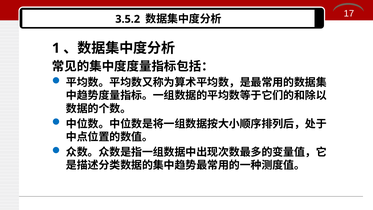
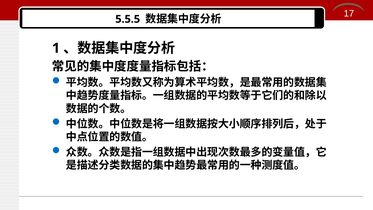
3.5.2: 3.5.2 -> 5.5.5
